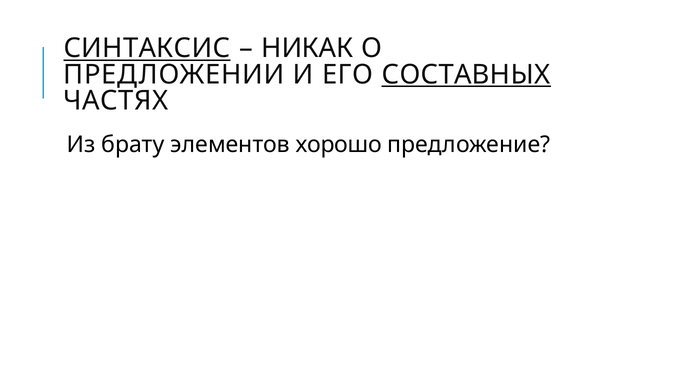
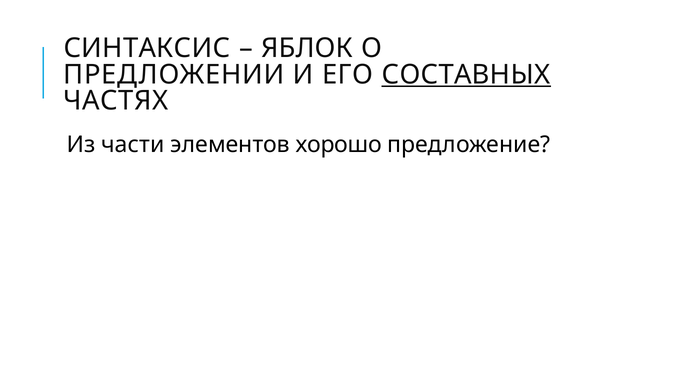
СИНТАКСИС underline: present -> none
НИКАК: НИКАК -> ЯБЛОК
брату: брату -> части
